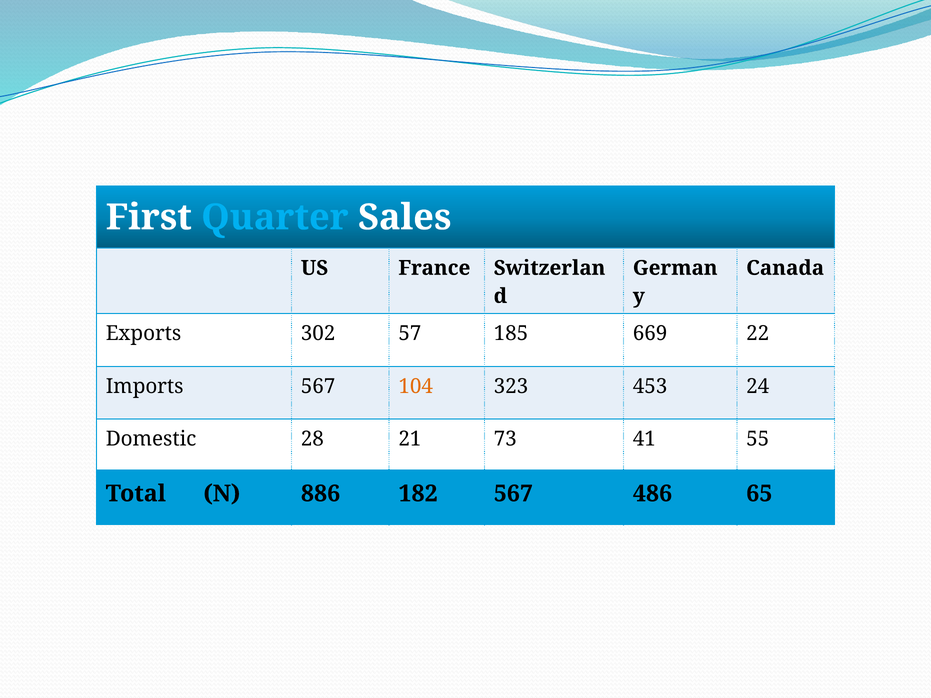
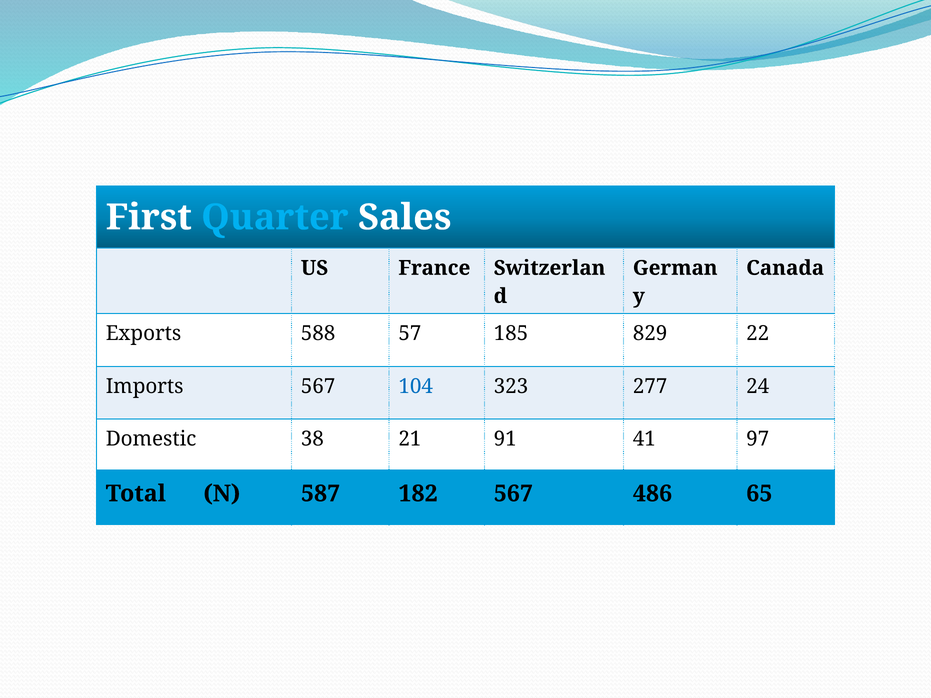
302: 302 -> 588
669: 669 -> 829
104 colour: orange -> blue
453: 453 -> 277
28: 28 -> 38
73: 73 -> 91
55: 55 -> 97
886: 886 -> 587
